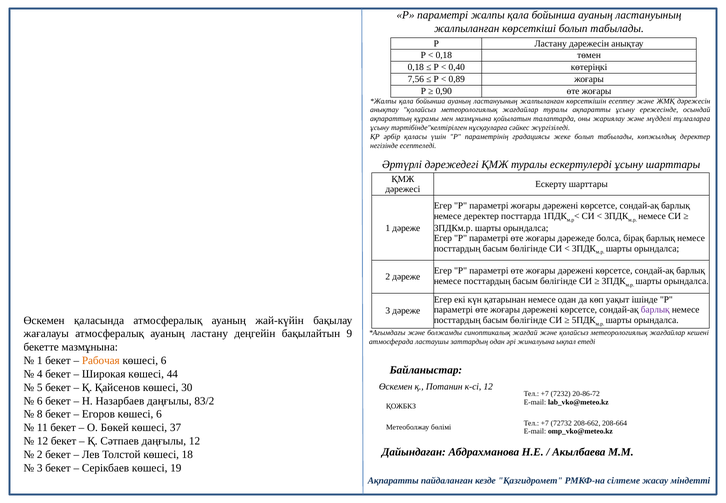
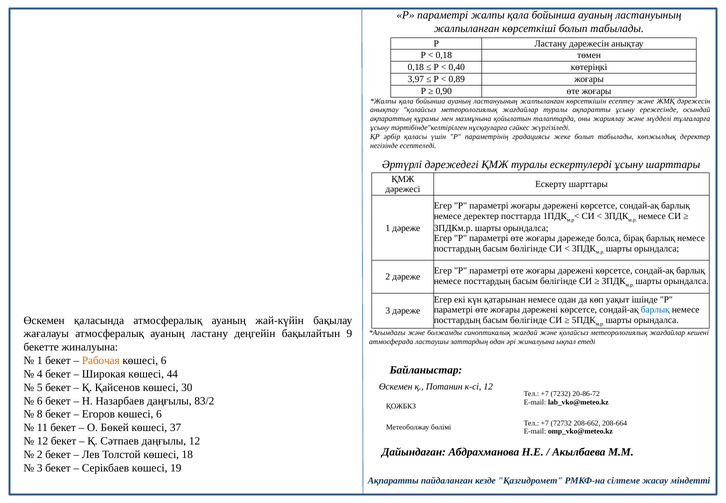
7,56: 7,56 -> 3,97
барлық at (655, 310) colour: purple -> blue
бекетте мазмұнына: мазмұнына -> жиналуына
